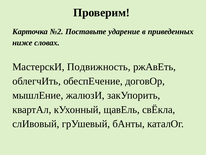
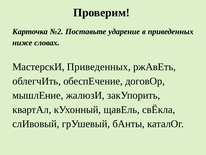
МастерскИ Подвижность: Подвижность -> Приведенных
